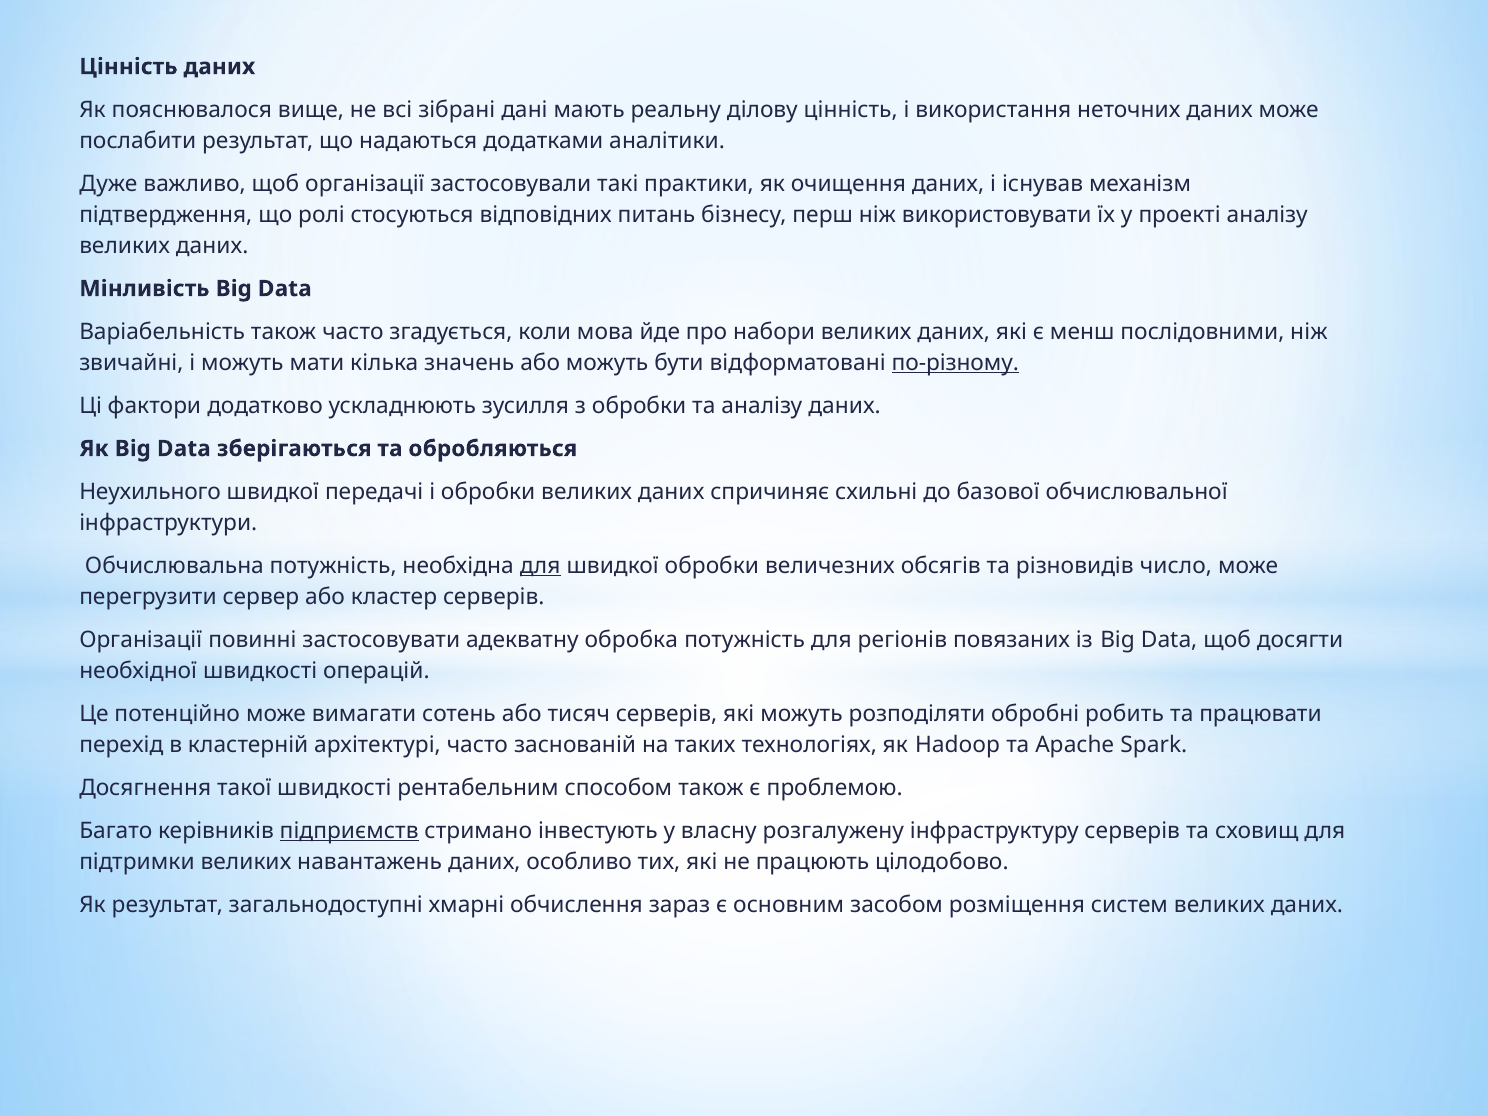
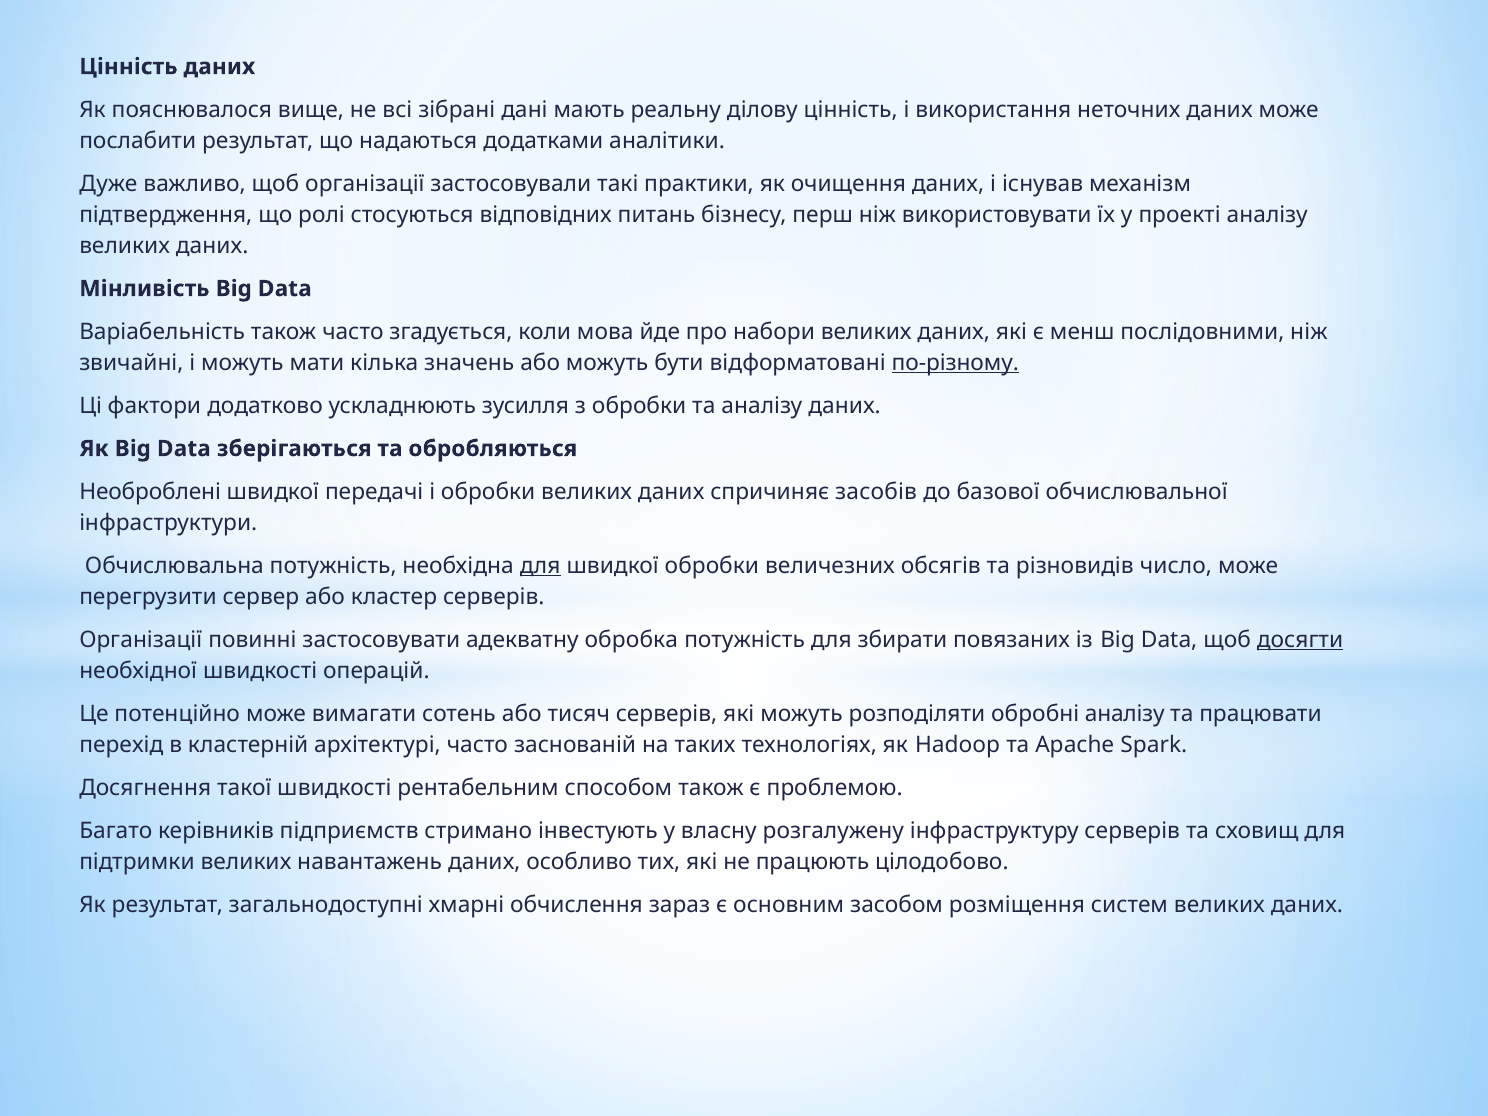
Неухильного: Неухильного -> Необроблені
схильні: схильні -> засобів
регіонів: регіонів -> збирати
досягти underline: none -> present
обробні робить: робить -> аналізу
підприємств underline: present -> none
